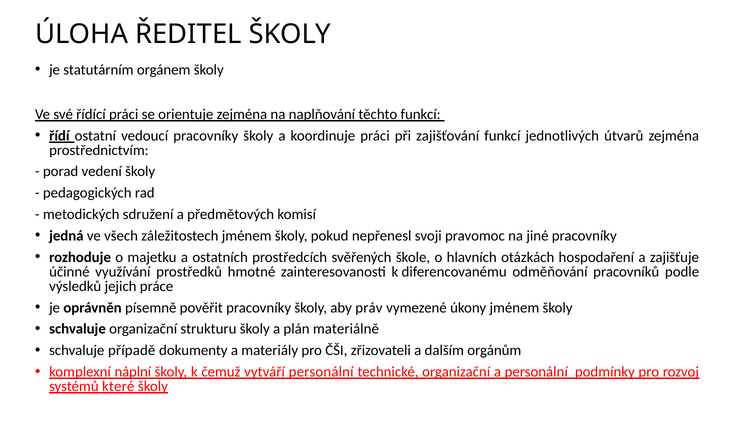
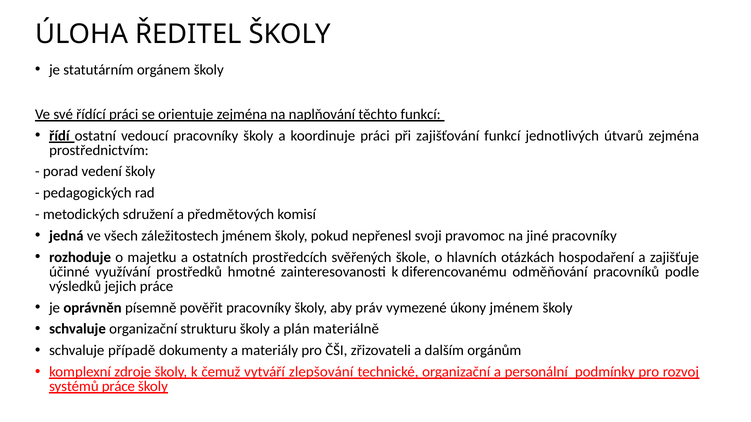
náplní: náplní -> zdroje
vytváří personální: personální -> zlepšování
systémů které: které -> práce
